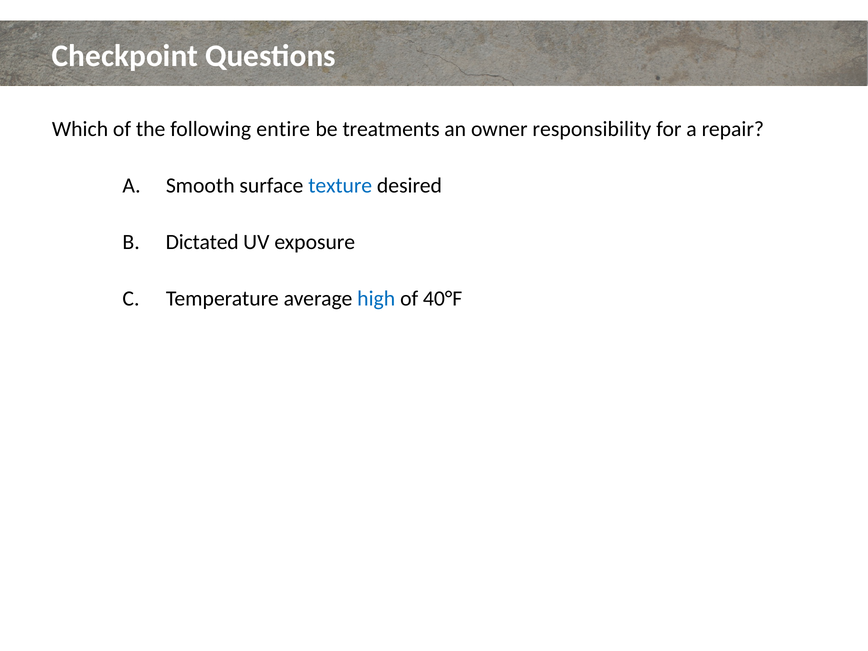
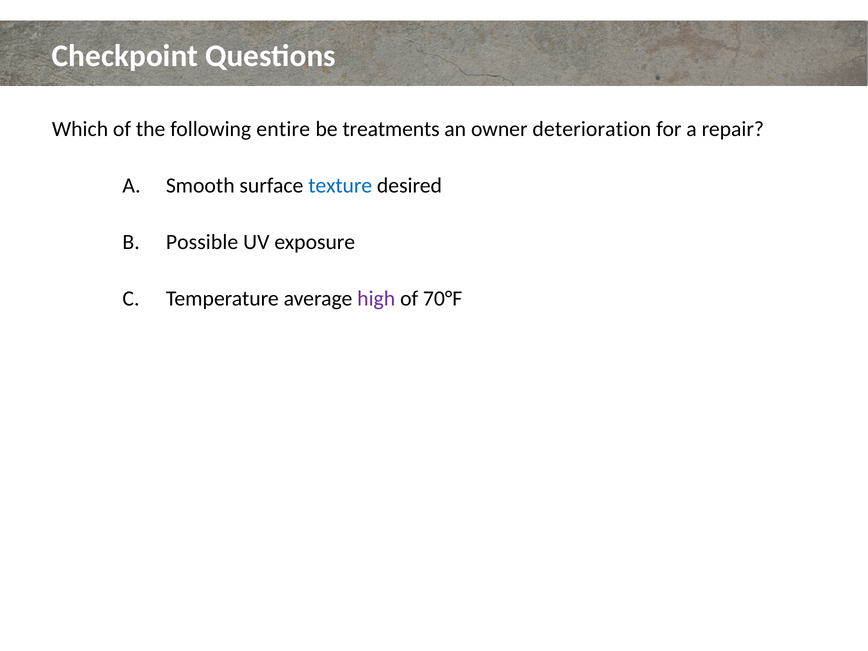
responsibility: responsibility -> deterioration
Dictated: Dictated -> Possible
high colour: blue -> purple
40°F: 40°F -> 70°F
